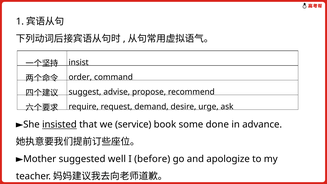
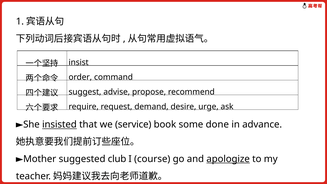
well: well -> club
before: before -> course
apologize underline: none -> present
